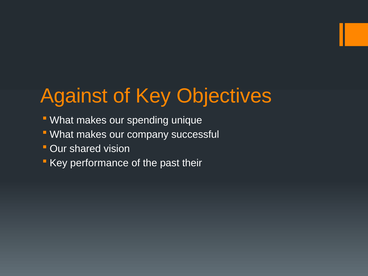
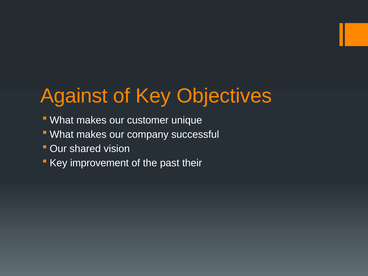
spending: spending -> customer
performance: performance -> improvement
